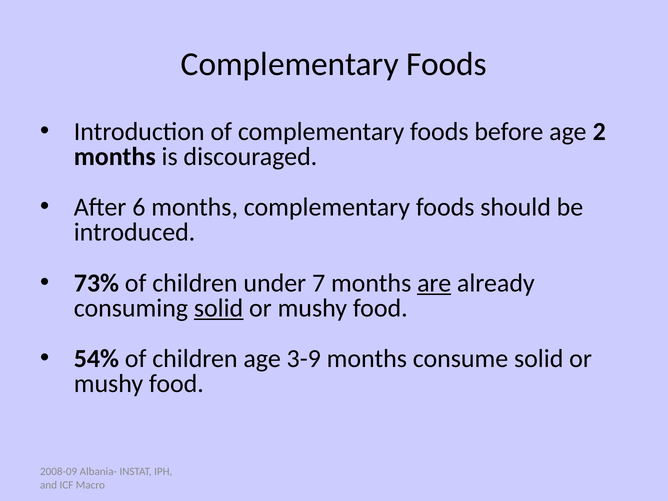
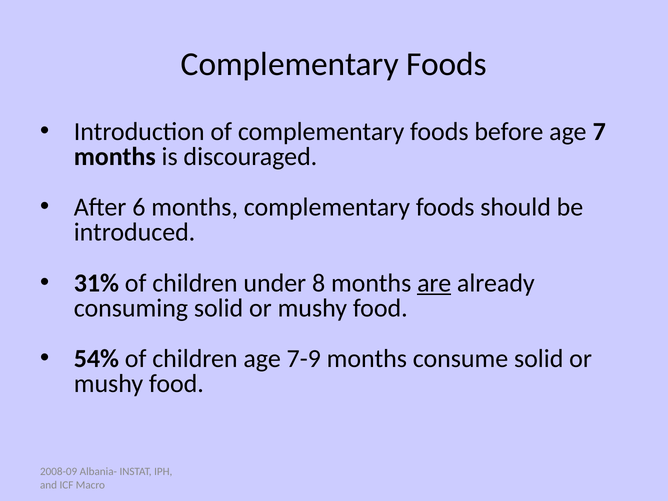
2: 2 -> 7
73%: 73% -> 31%
7: 7 -> 8
solid at (219, 308) underline: present -> none
3-9: 3-9 -> 7-9
